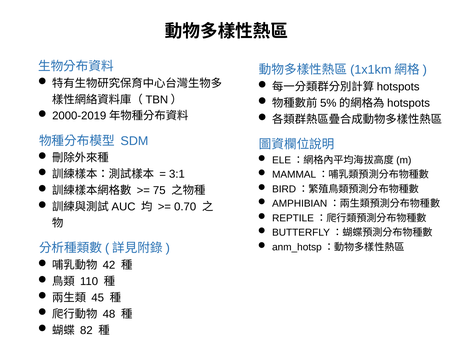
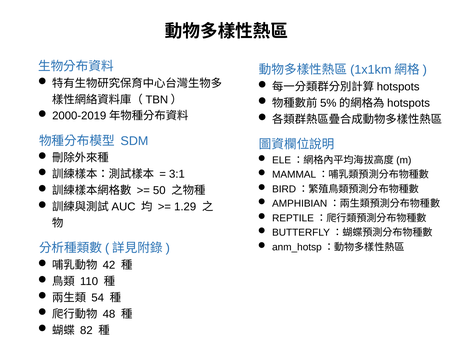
75: 75 -> 50
0.70: 0.70 -> 1.29
45: 45 -> 54
